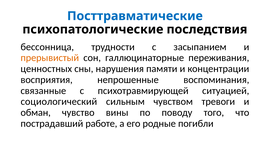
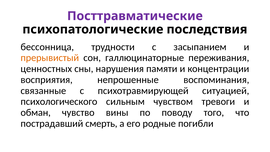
Посттравматические colour: blue -> purple
социологический: социологический -> психологического
работе: работе -> смерть
